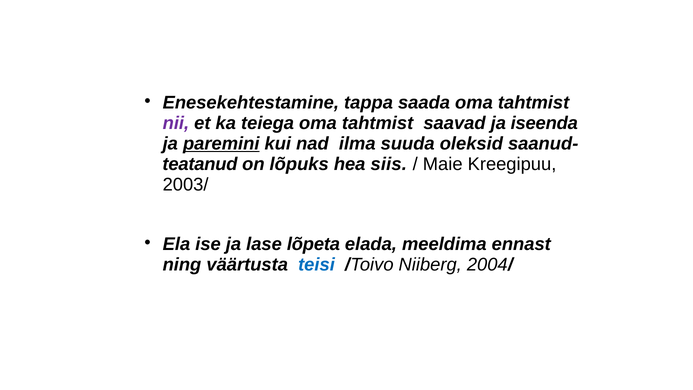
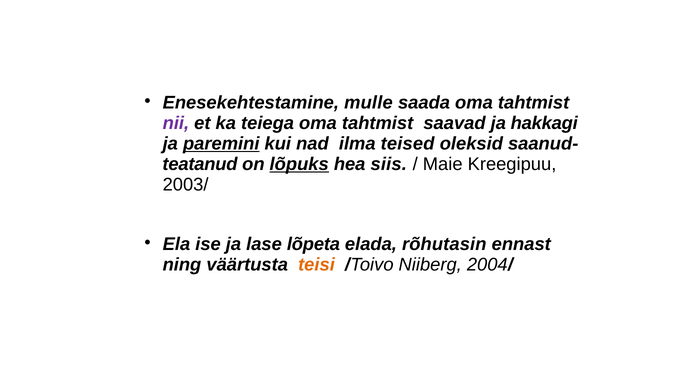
tappa: tappa -> mulle
iseenda: iseenda -> hakkagi
suuda: suuda -> teised
lõpuks underline: none -> present
meeldima: meeldima -> rõhutasin
teisi colour: blue -> orange
